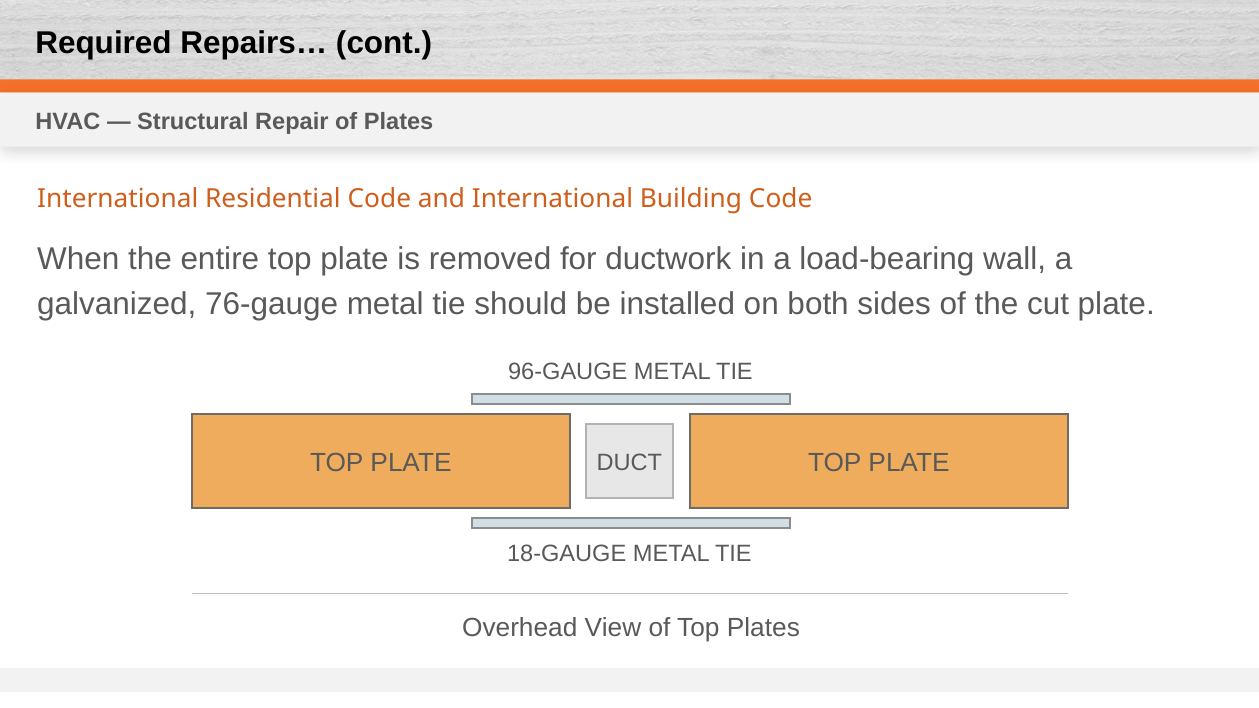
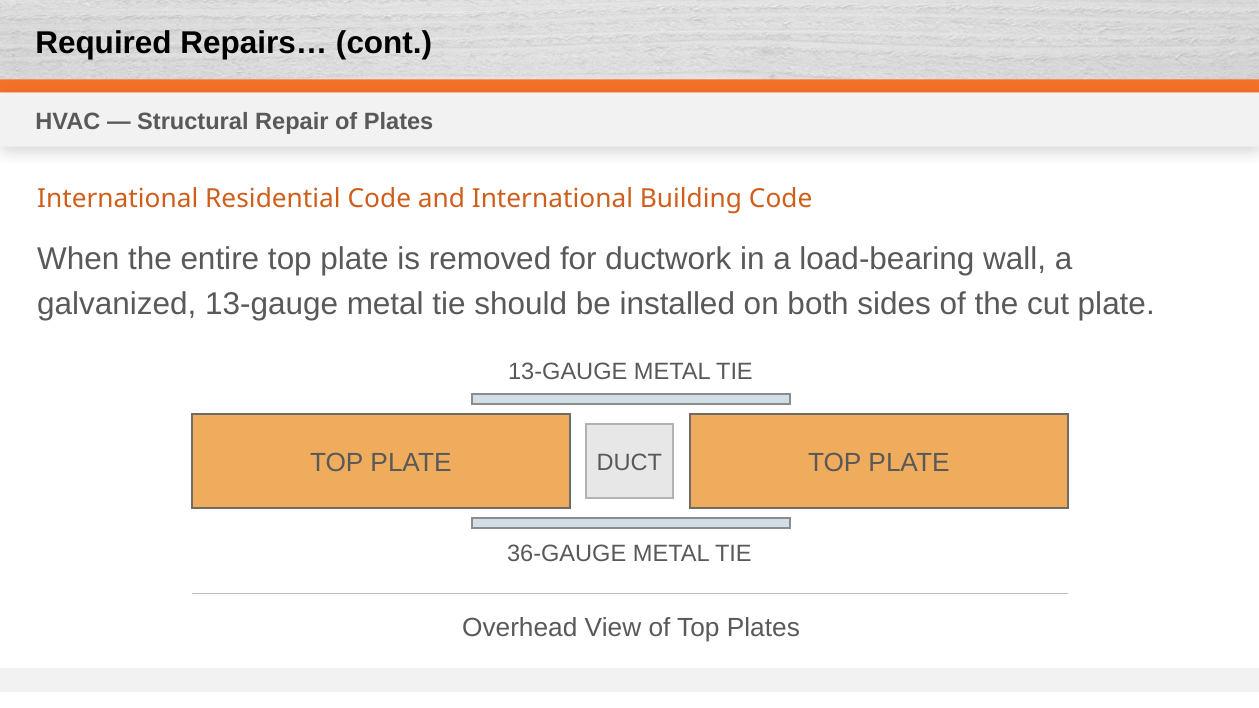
galvanized 76-gauge: 76-gauge -> 13-gauge
96-GAUGE at (568, 372): 96-GAUGE -> 13-GAUGE
18-GAUGE: 18-GAUGE -> 36-GAUGE
